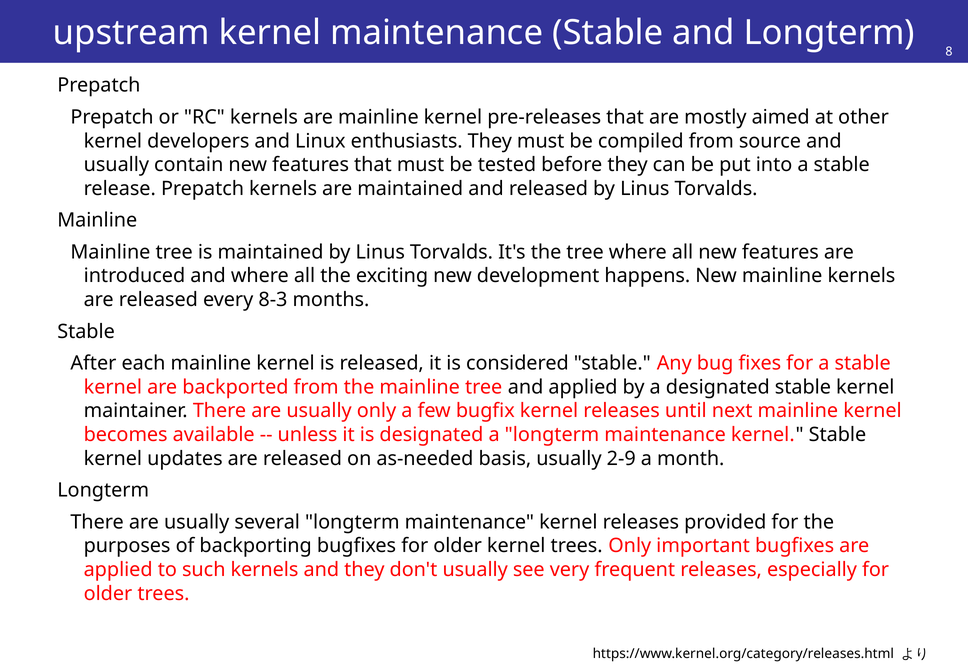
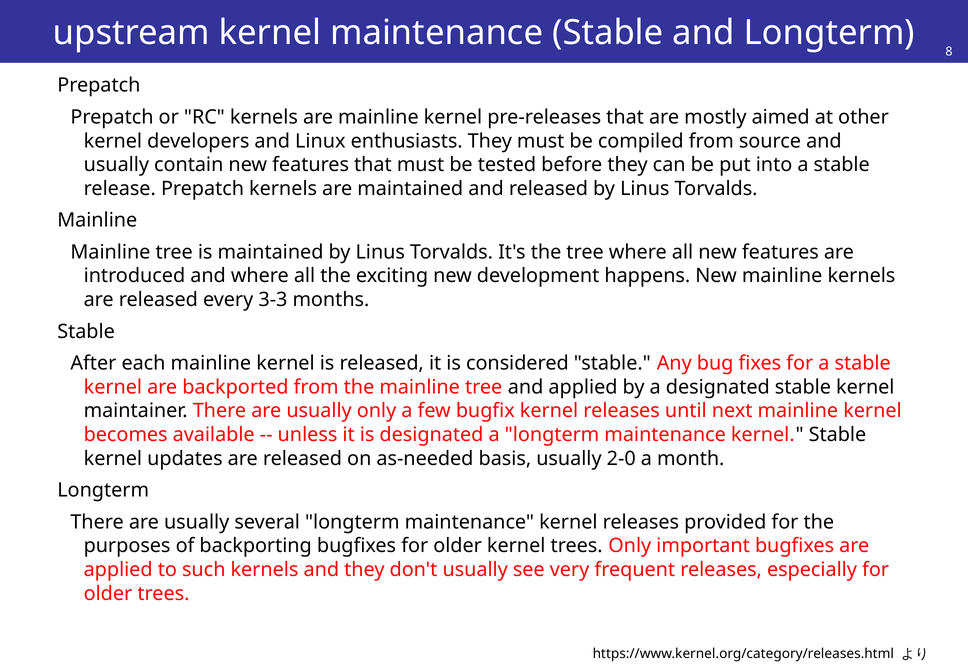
8-3: 8-3 -> 3-3
2-9: 2-9 -> 2-0
